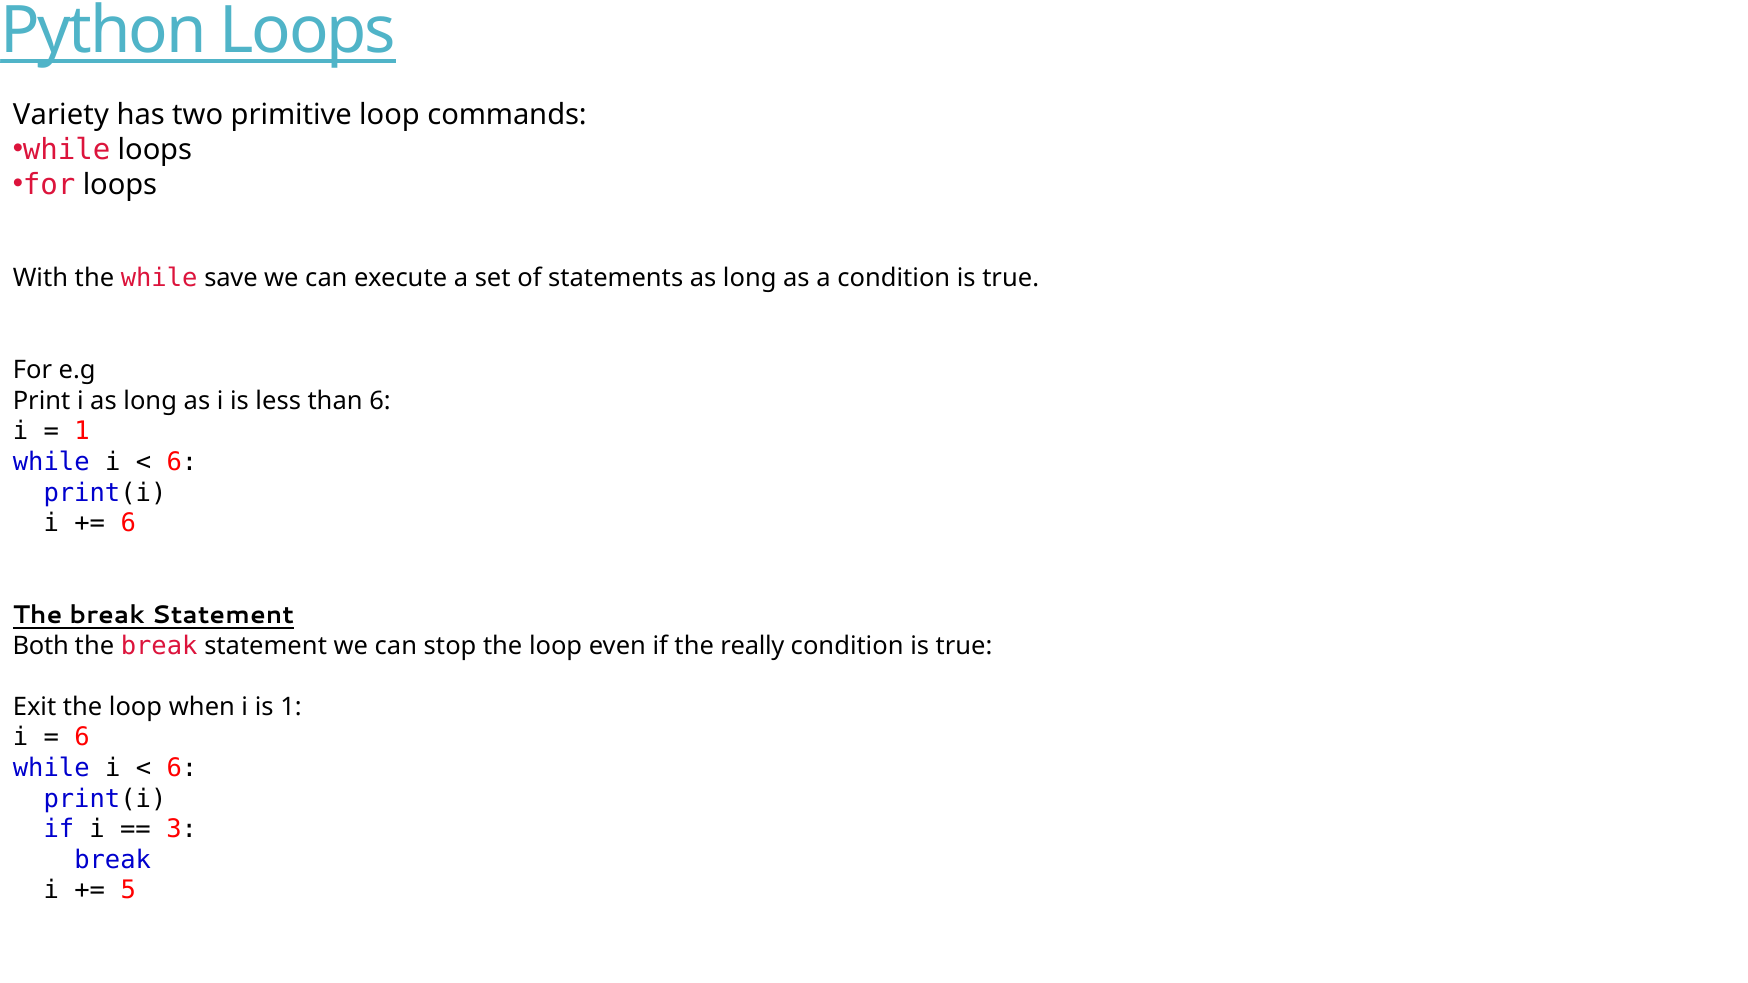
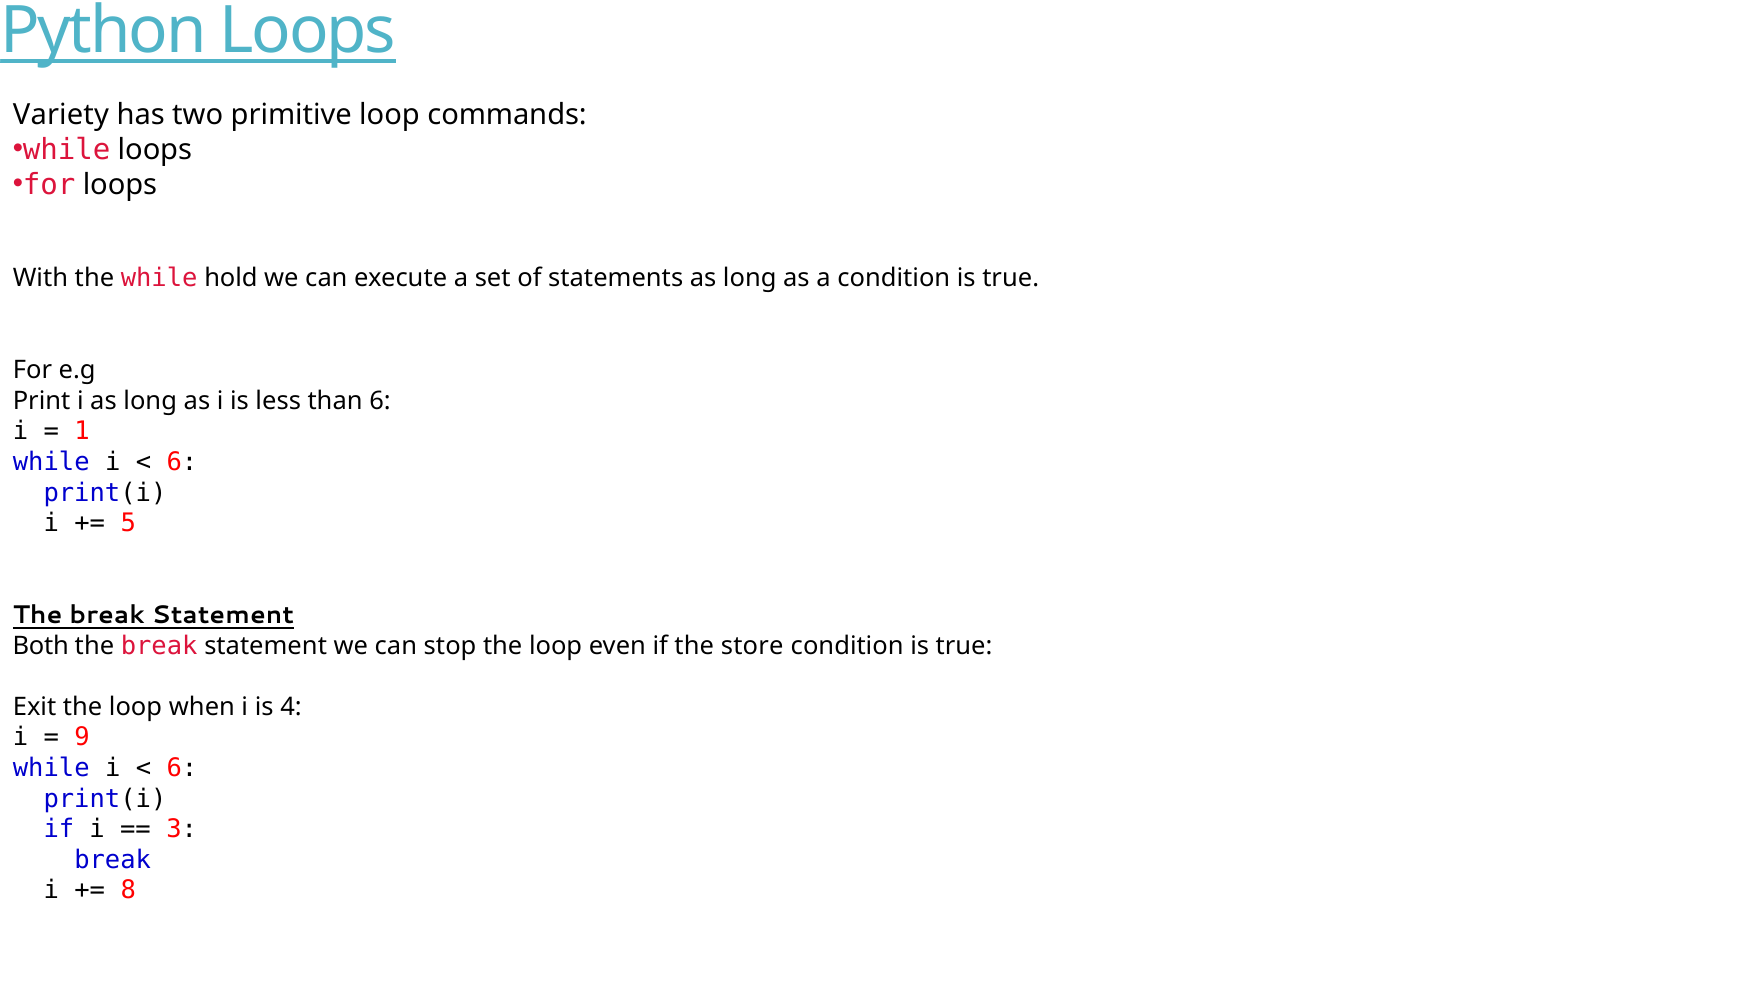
save: save -> hold
6 at (128, 523): 6 -> 5
really: really -> store
is 1: 1 -> 4
6 at (82, 738): 6 -> 9
5: 5 -> 8
